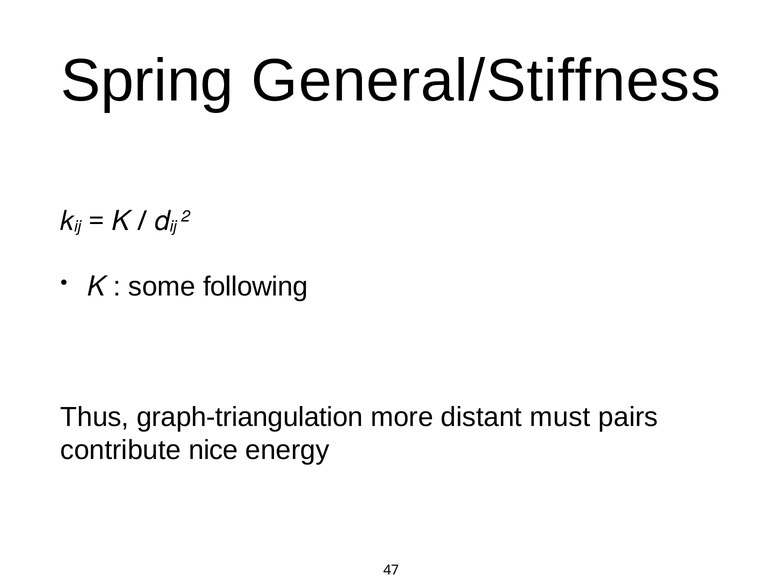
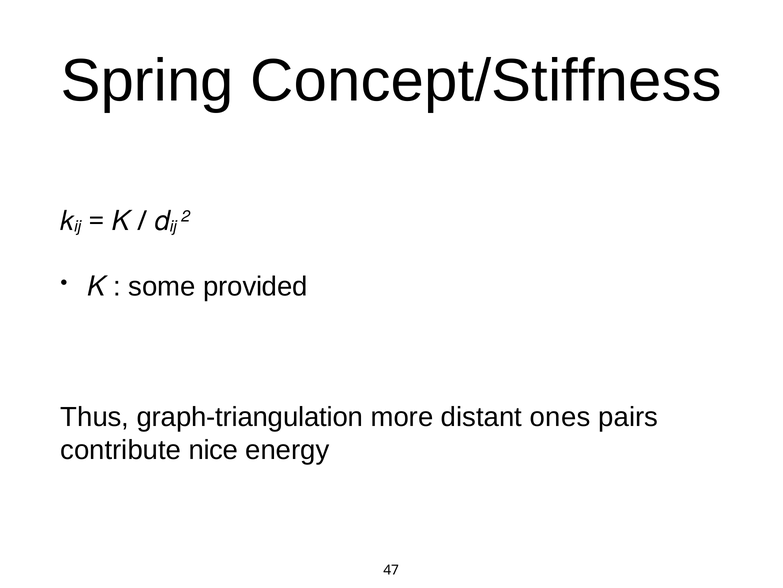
General/Stiffness: General/Stiffness -> Concept/Stiffness
following: following -> provided
must: must -> ones
